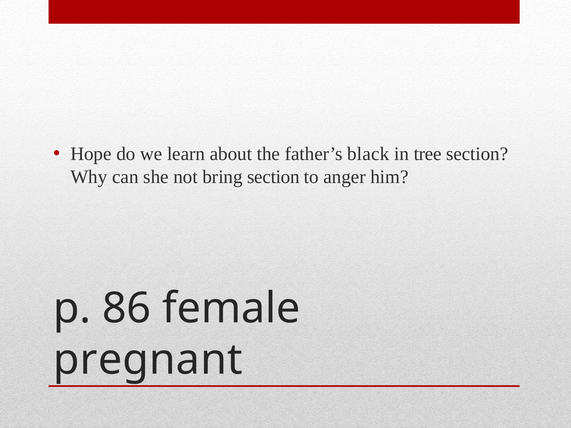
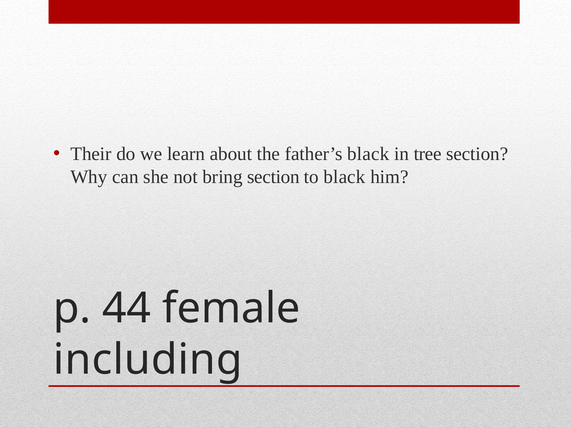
Hope: Hope -> Their
to anger: anger -> black
86: 86 -> 44
pregnant: pregnant -> including
